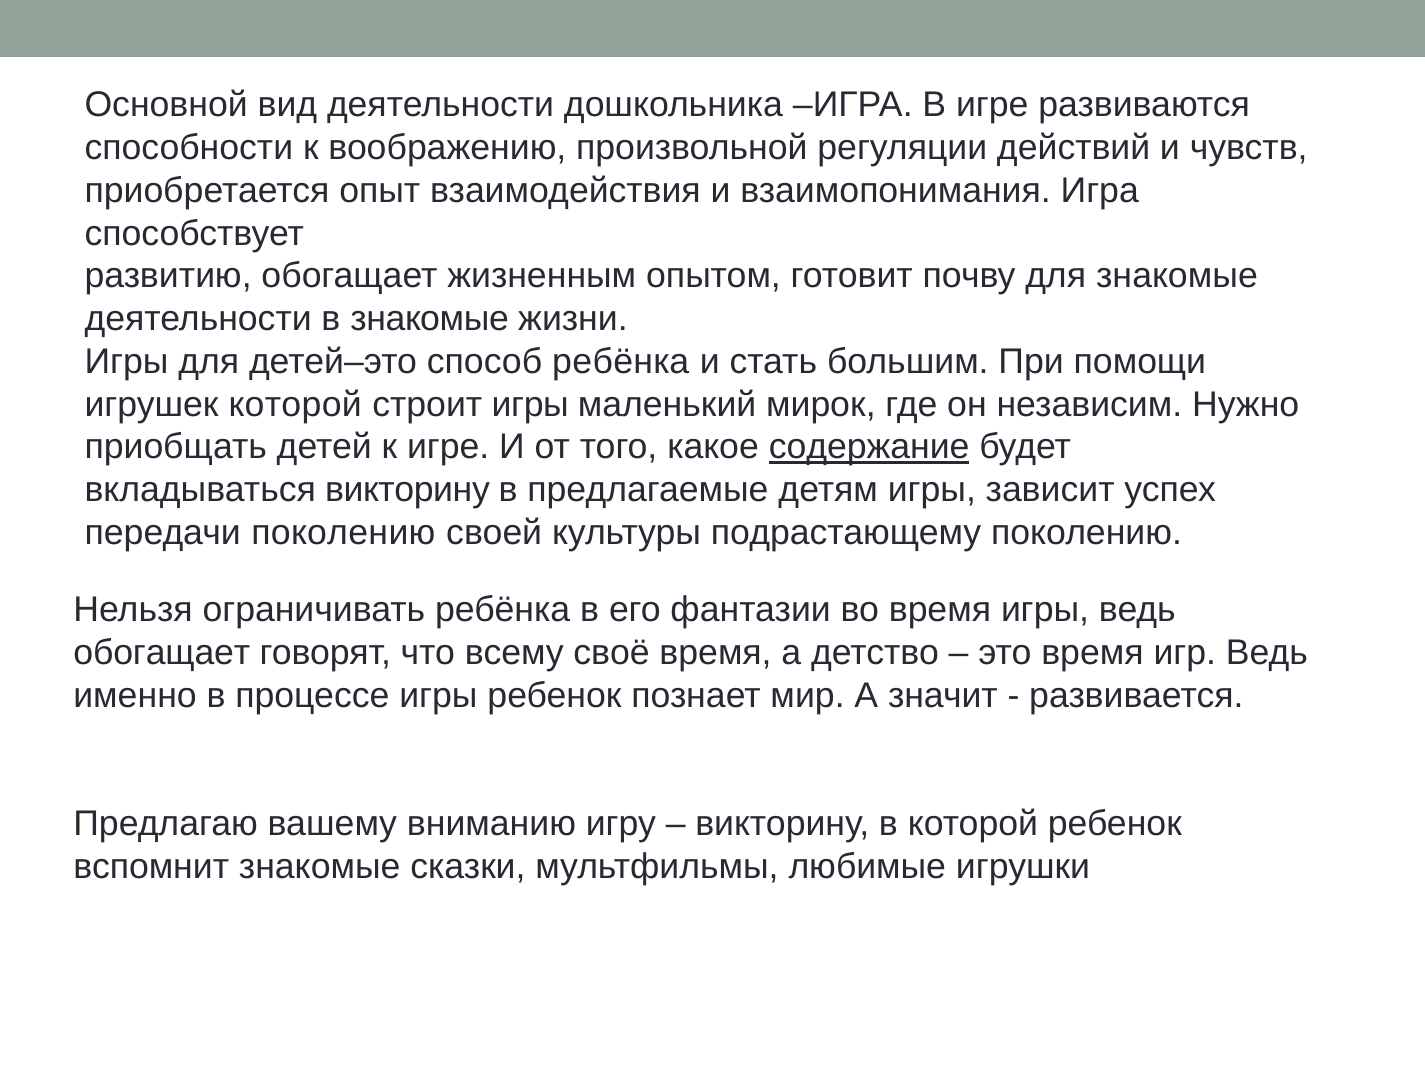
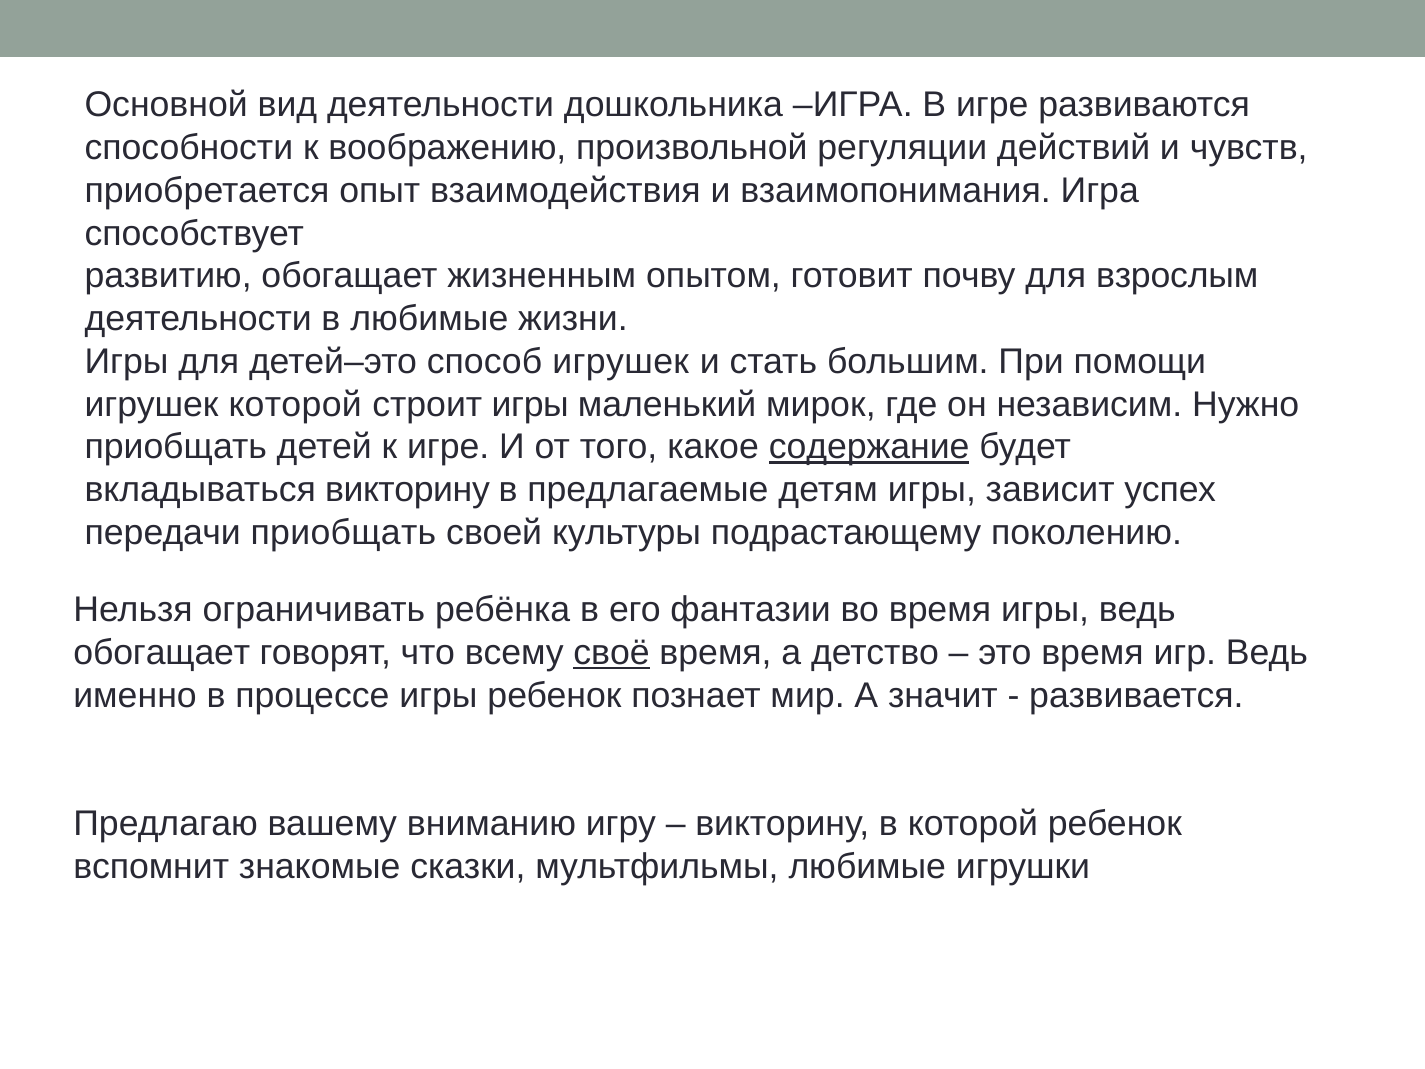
для знакомые: знакомые -> взрослым
в знакомые: знакомые -> любимые
способ ребёнка: ребёнка -> игрушек
передачи поколению: поколению -> приобщать
своё underline: none -> present
